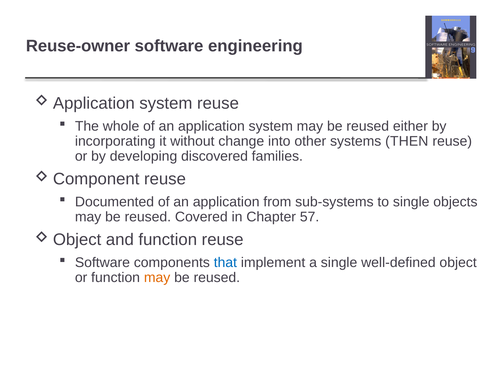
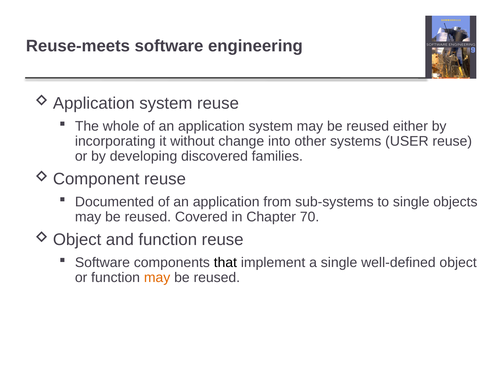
Reuse-owner: Reuse-owner -> Reuse-meets
THEN: THEN -> USER
57: 57 -> 70
that colour: blue -> black
